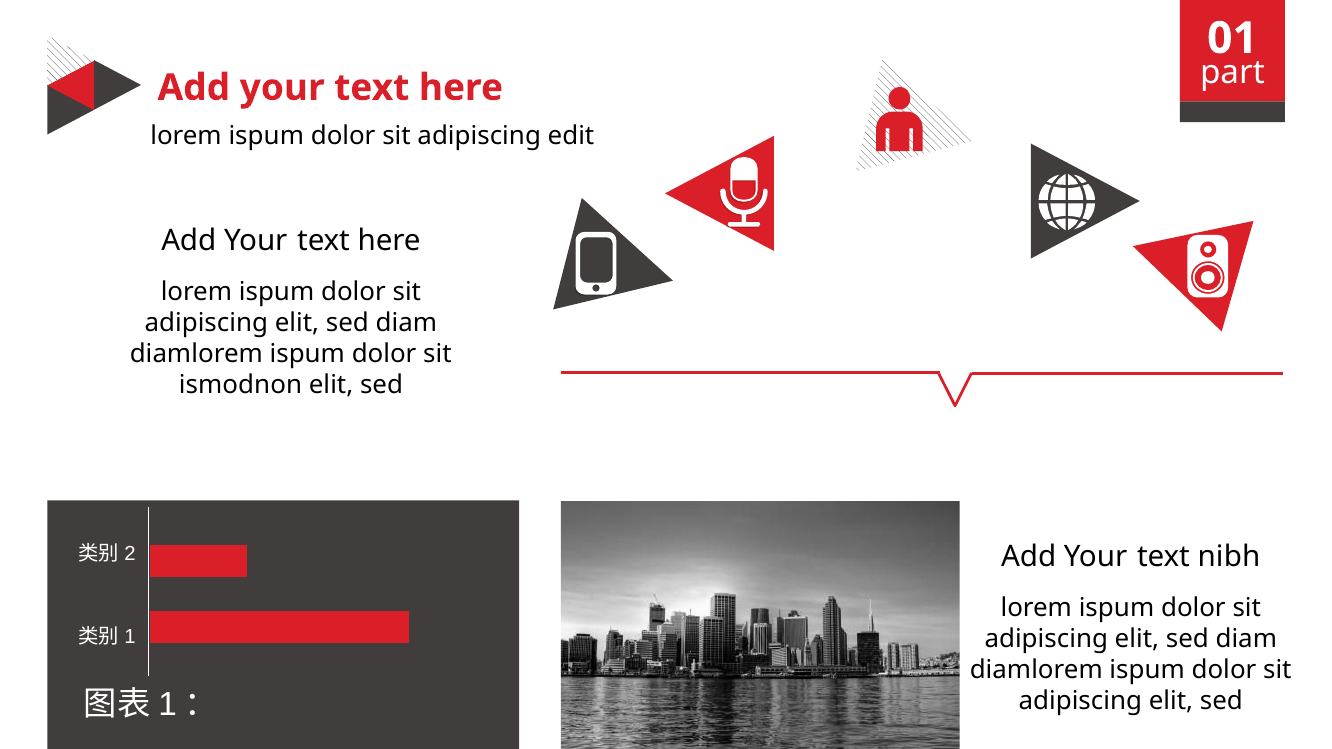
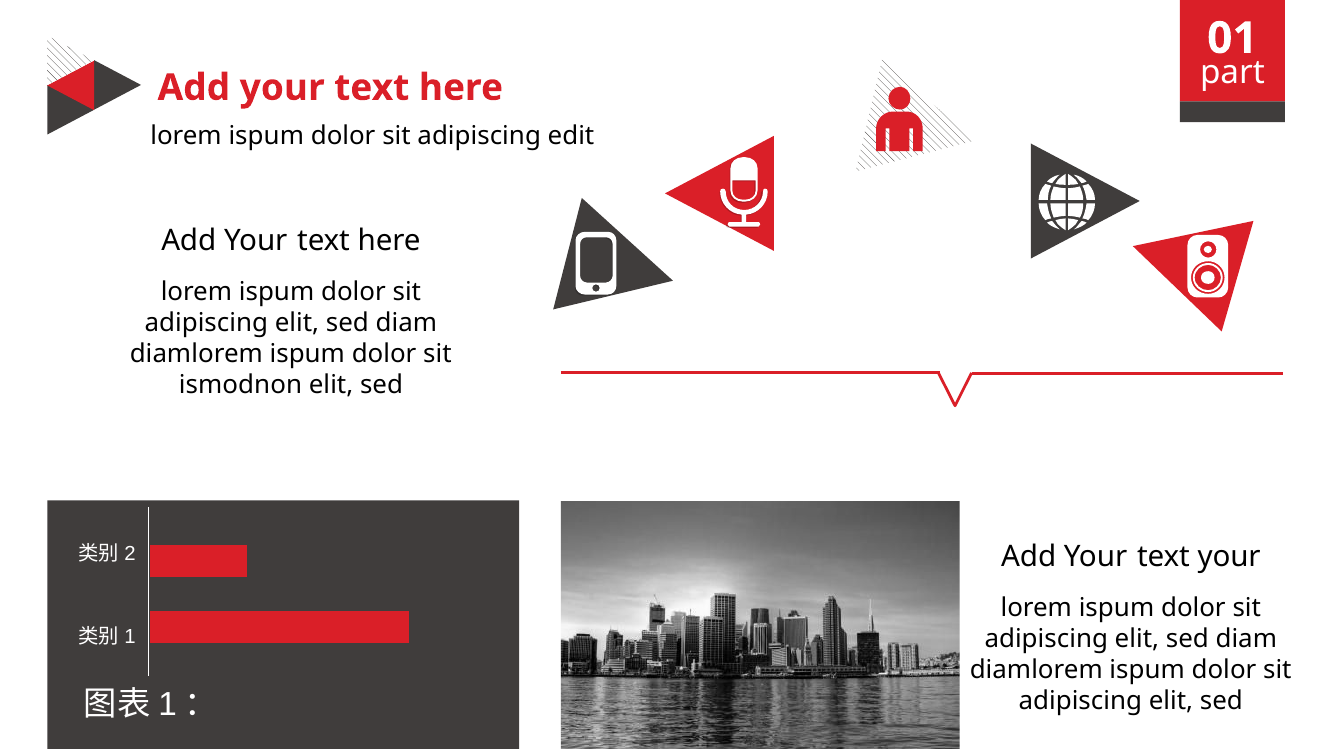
text nibh: nibh -> your
